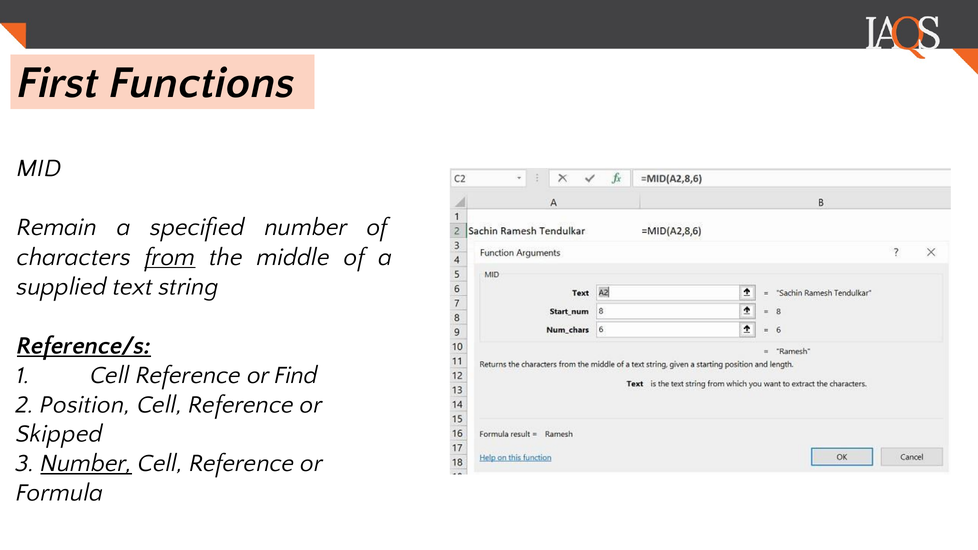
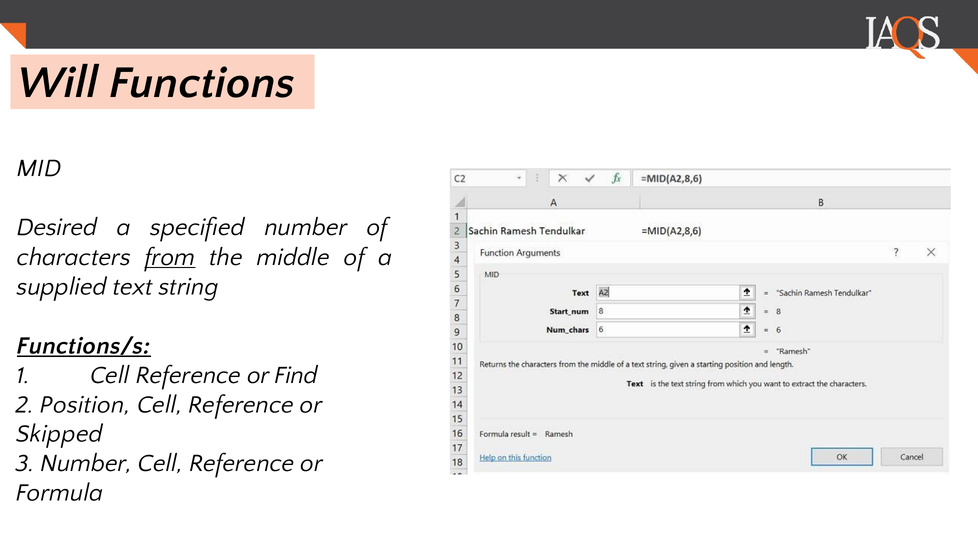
First: First -> Will
Remain: Remain -> Desired
Reference/s: Reference/s -> Functions/s
Number at (86, 463) underline: present -> none
